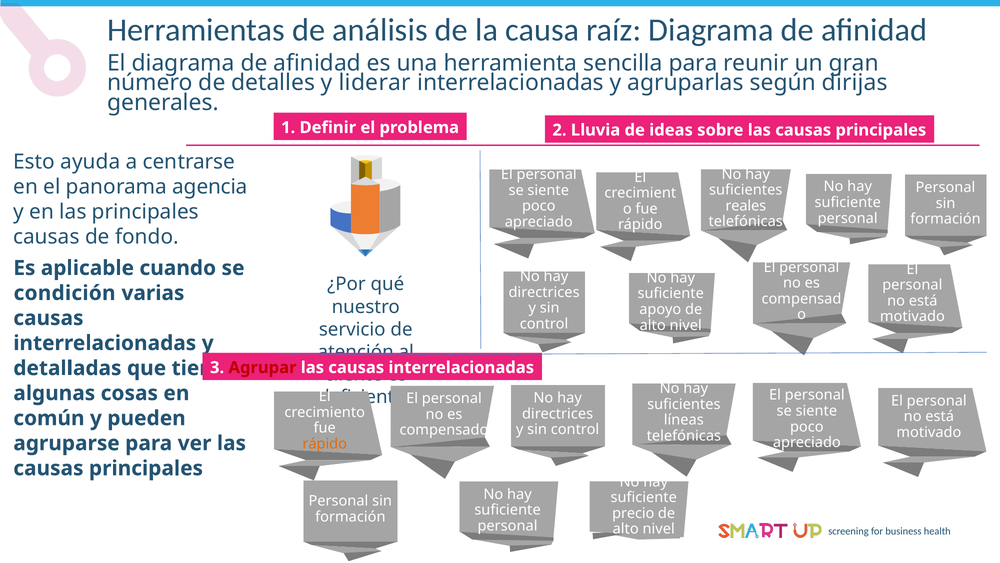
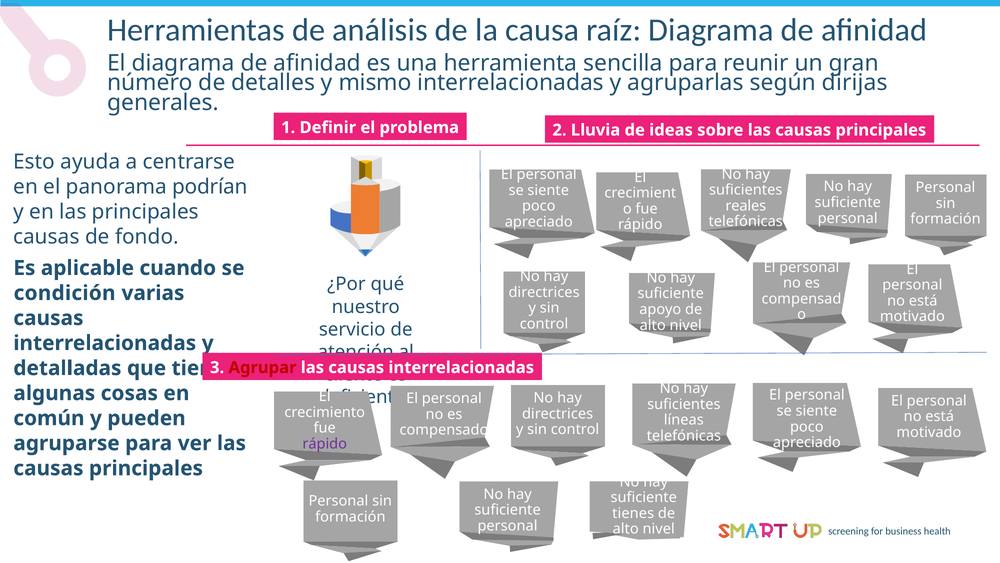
liderar: liderar -> mismo
agencia: agencia -> podrían
rápido at (325, 443) colour: orange -> purple
precio: precio -> tienes
